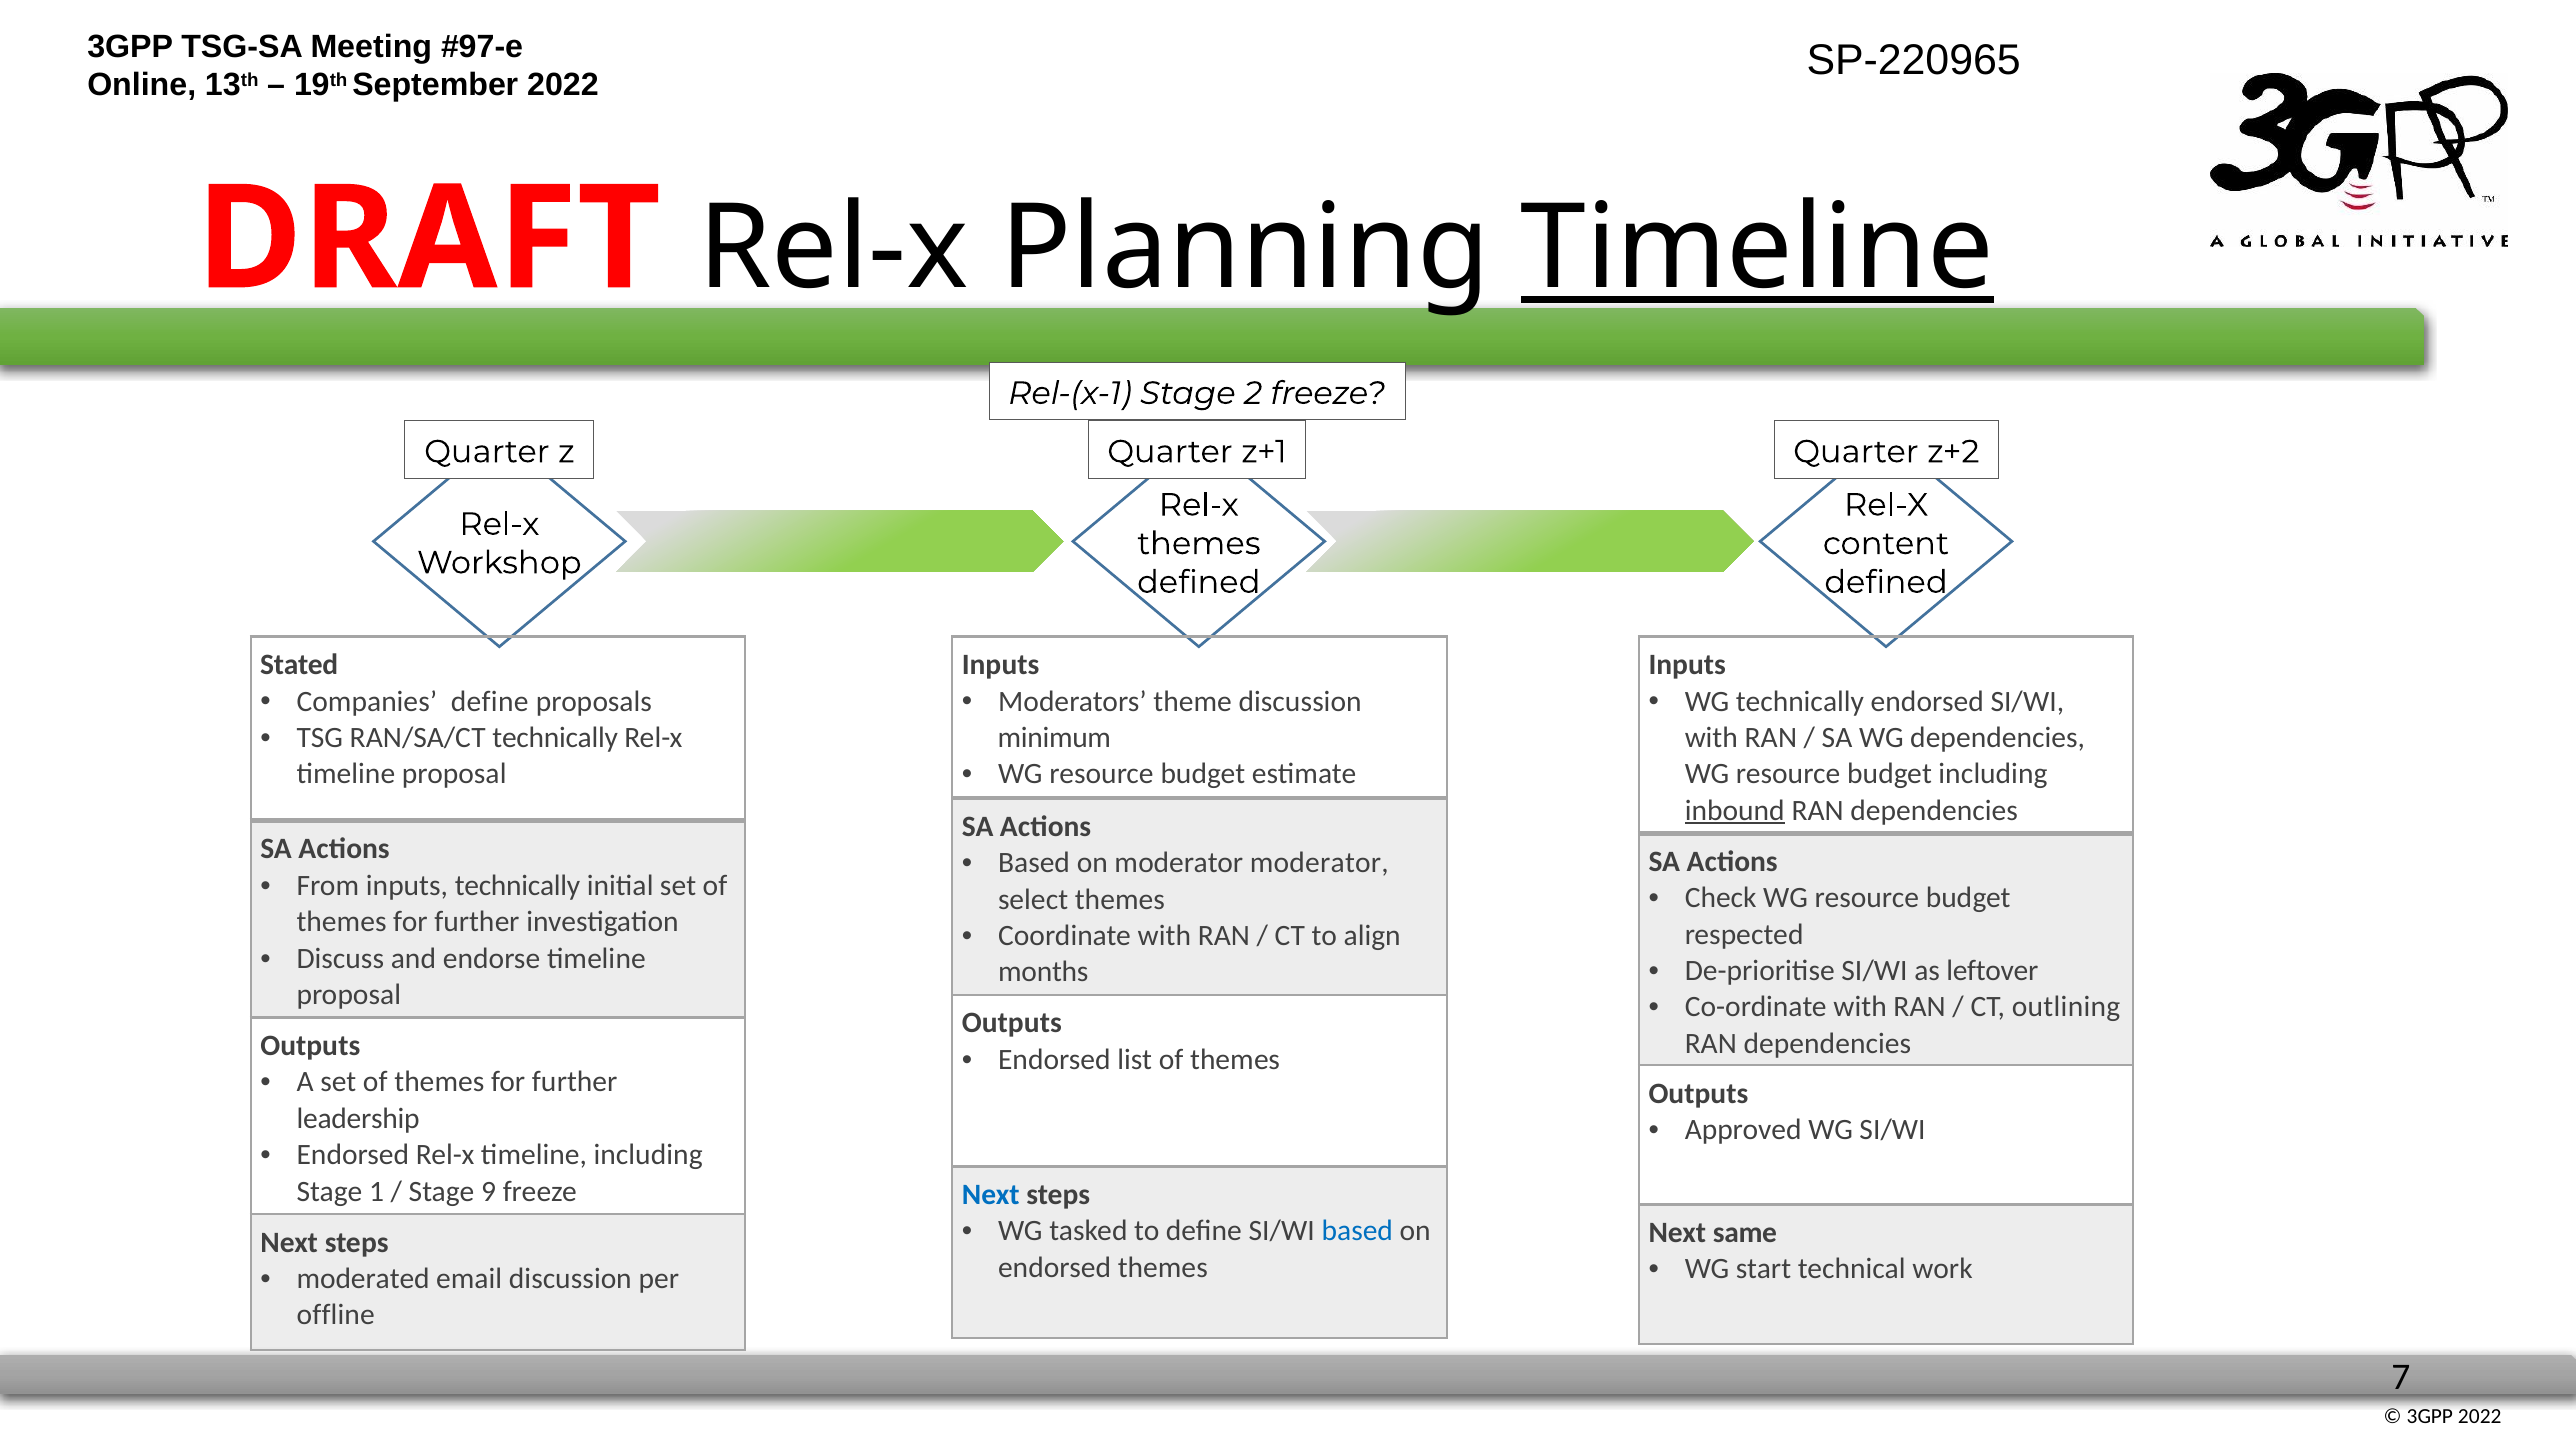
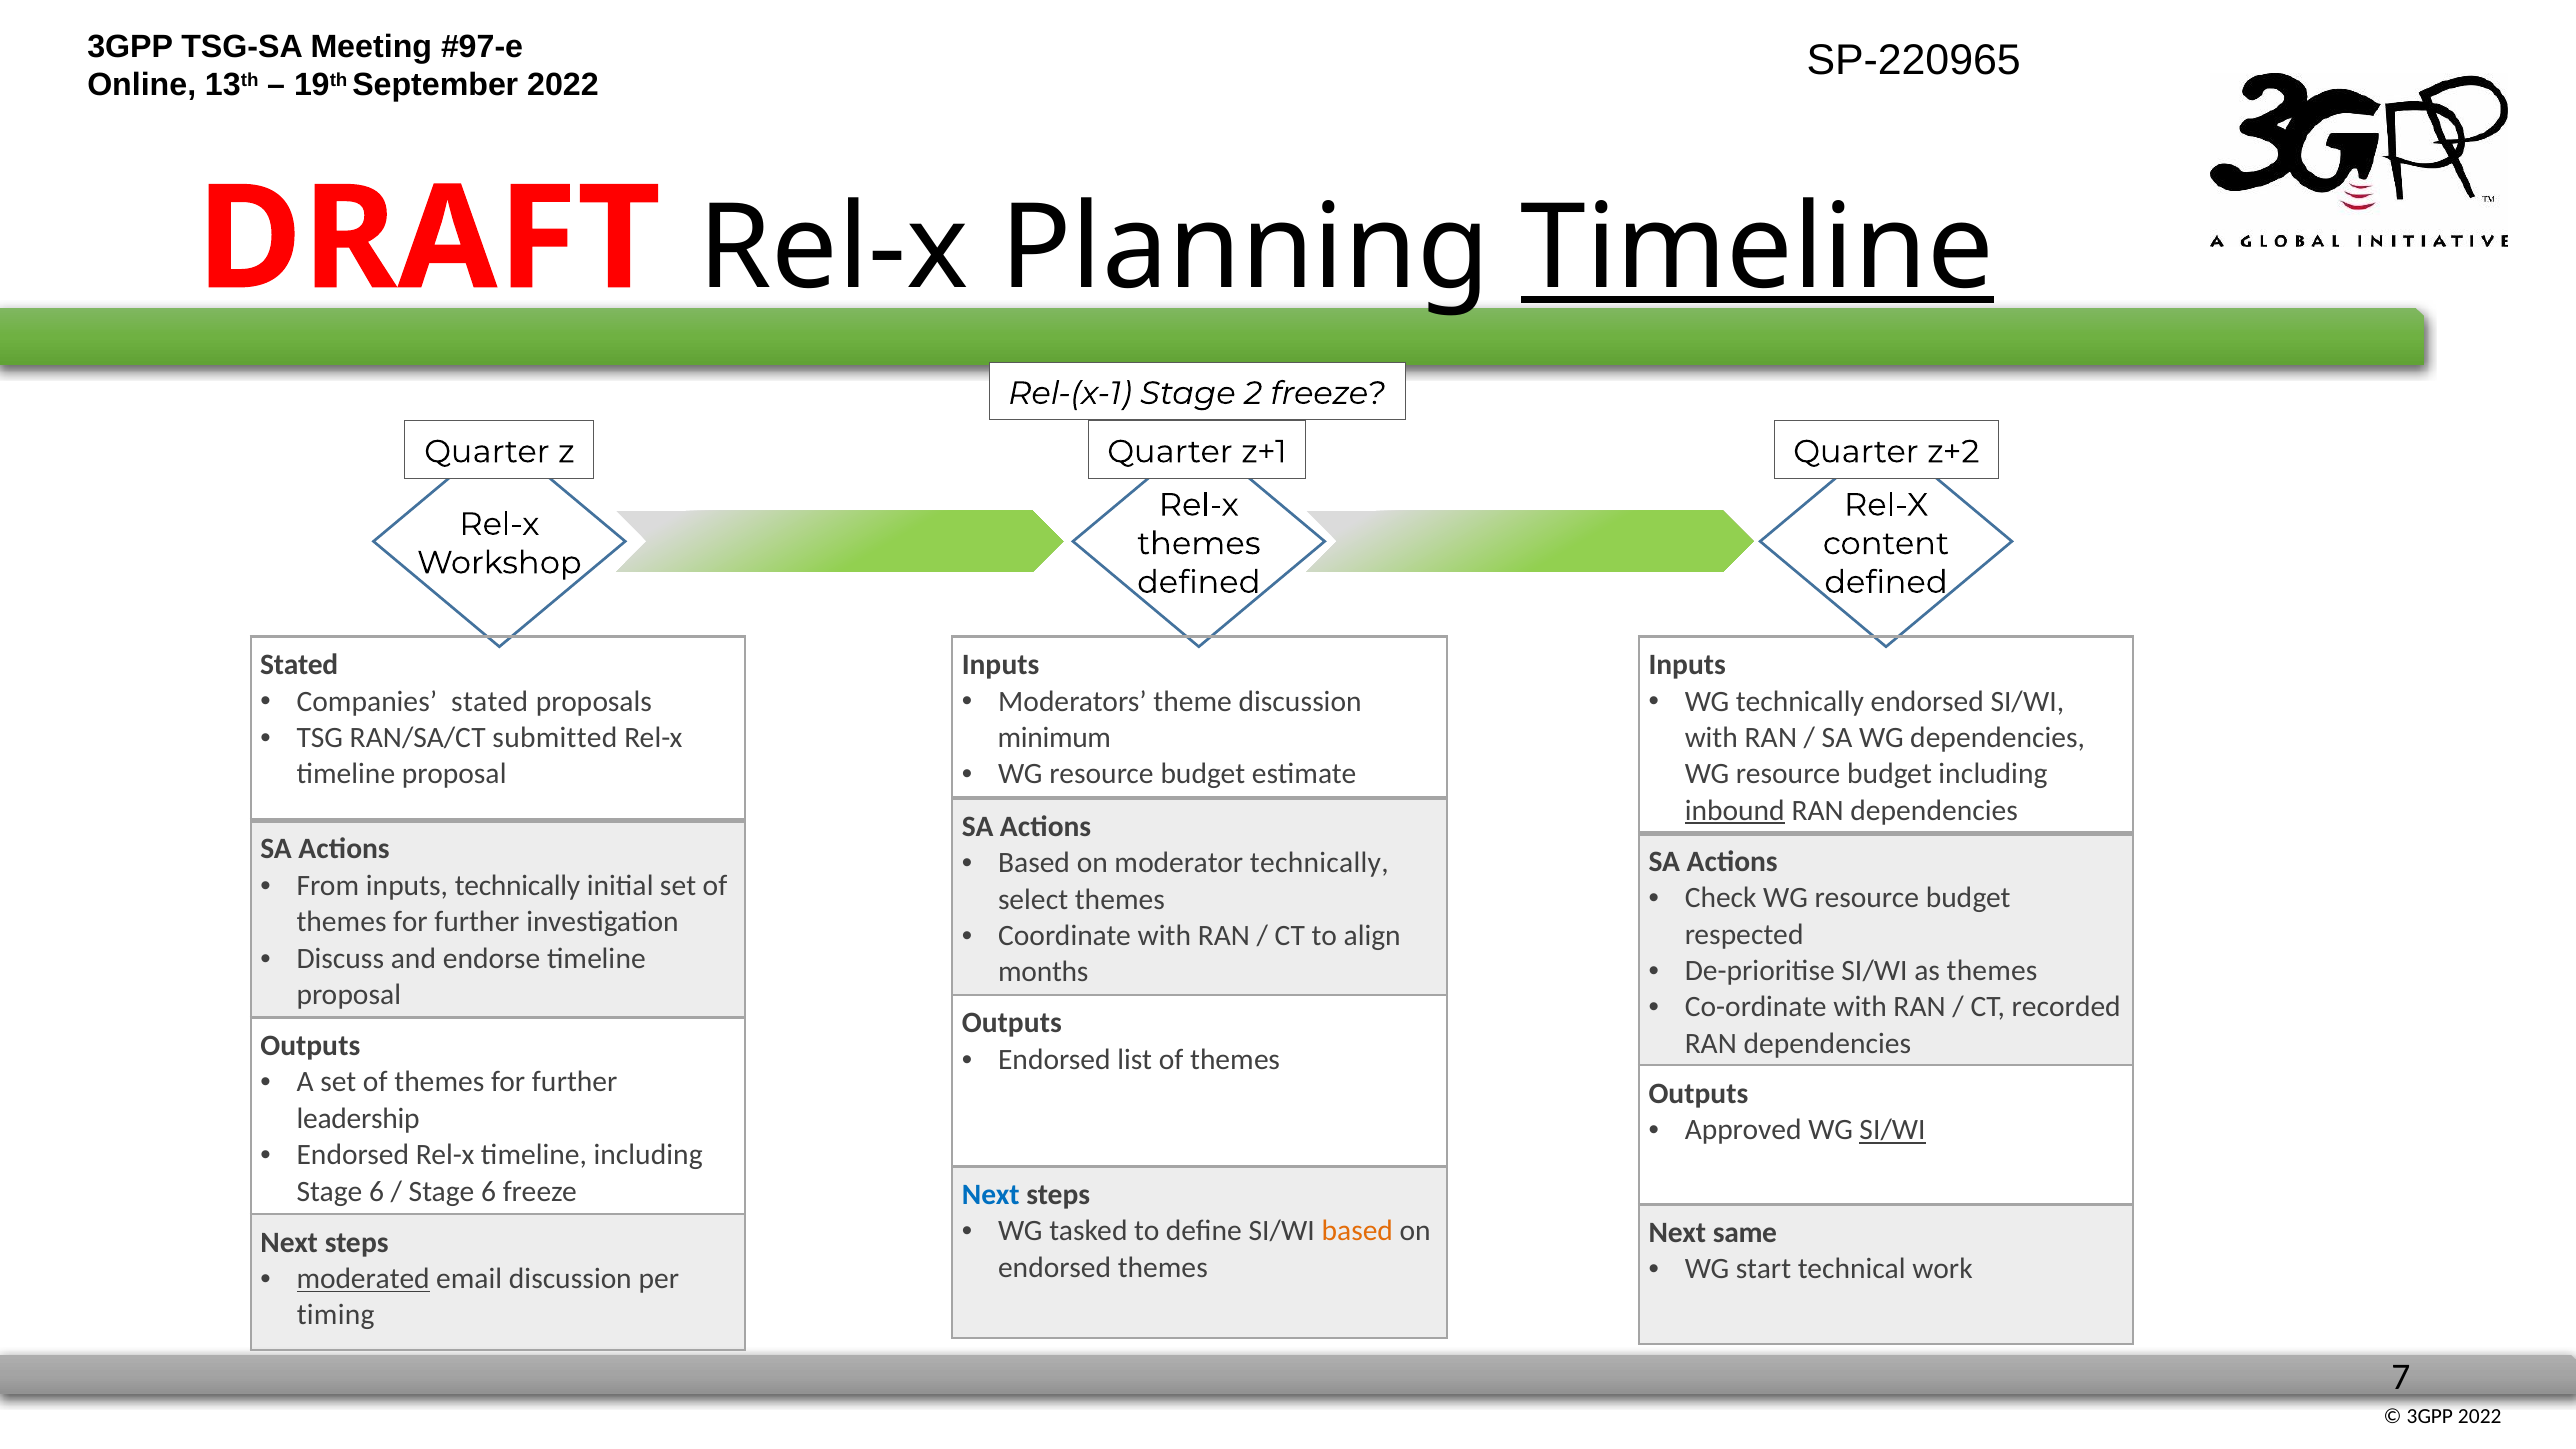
Companies define: define -> stated
RAN/SA/CT technically: technically -> submitted
moderator moderator: moderator -> technically
as leftover: leftover -> themes
outlining: outlining -> recorded
SI/WI at (1893, 1130) underline: none -> present
1 at (377, 1191): 1 -> 6
9 at (489, 1191): 9 -> 6
based at (1357, 1231) colour: blue -> orange
moderated underline: none -> present
offline: offline -> timing
